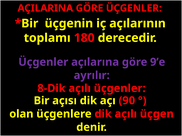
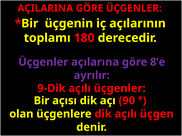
9’e: 9’e -> 8’e
8-Dik: 8-Dik -> 9-Dik
